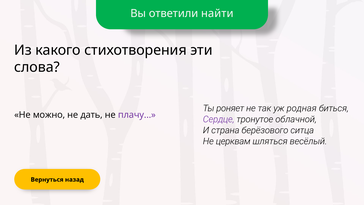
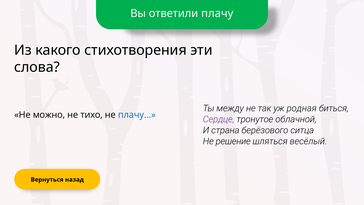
ответили найти: найти -> плачу
роняет: роняет -> между
дать: дать -> тихо
плачу at (137, 115) colour: purple -> blue
церквам: церквам -> решение
